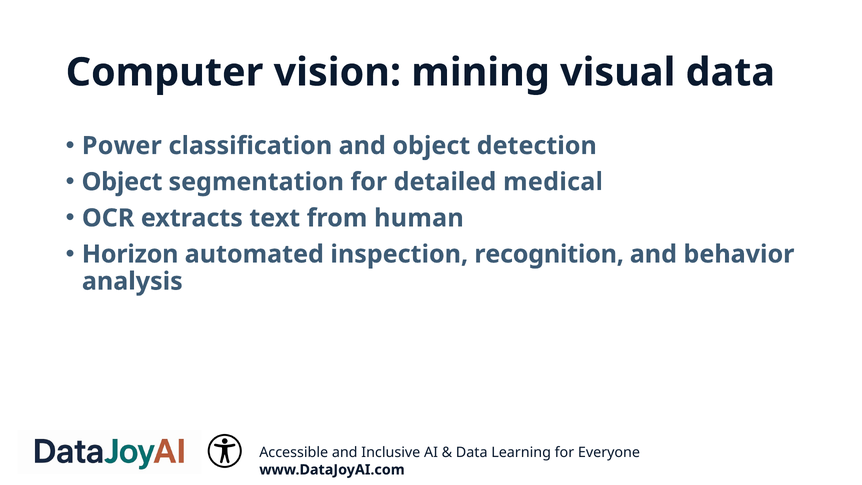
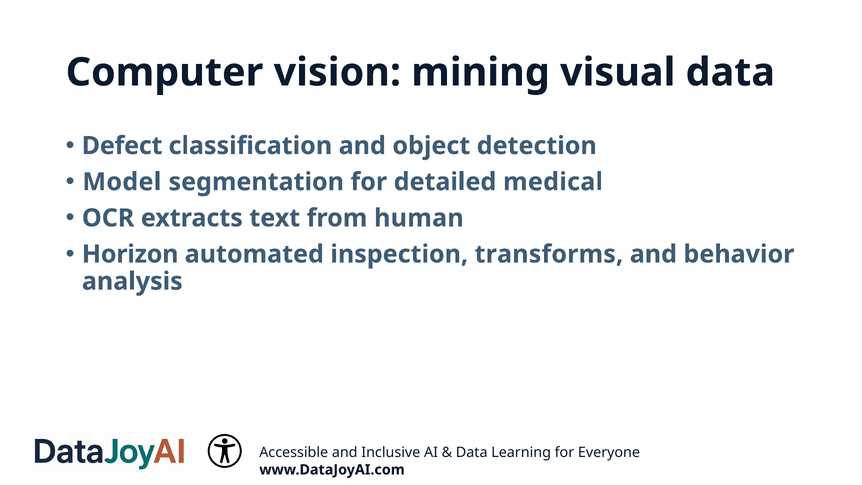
Power: Power -> Defect
Object at (122, 182): Object -> Model
recognition: recognition -> transforms
